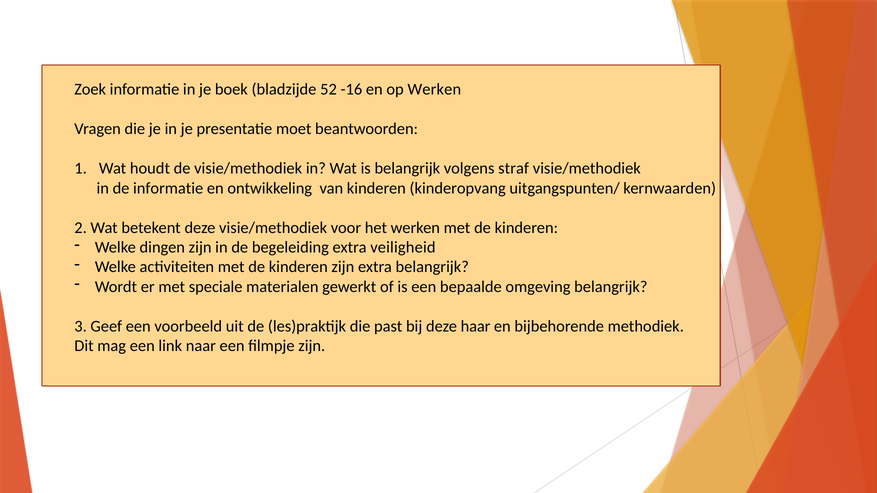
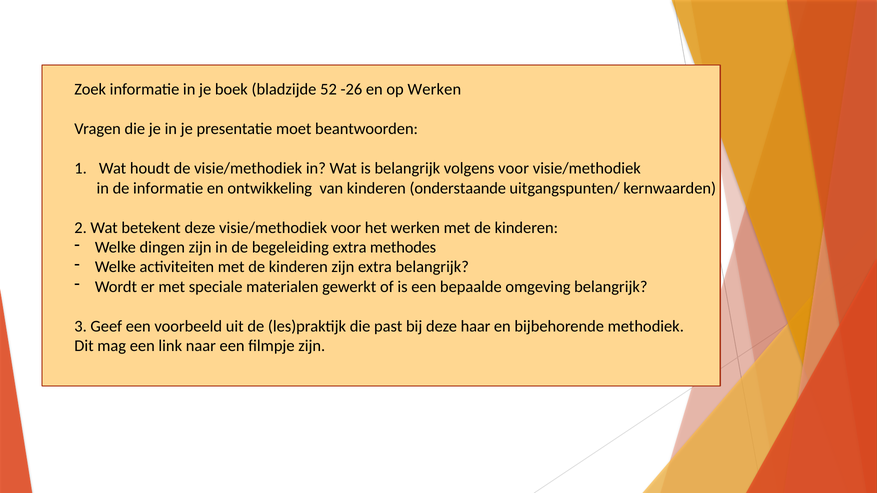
-16: -16 -> -26
volgens straf: straf -> voor
kinderopvang: kinderopvang -> onderstaande
veiligheid: veiligheid -> methodes
